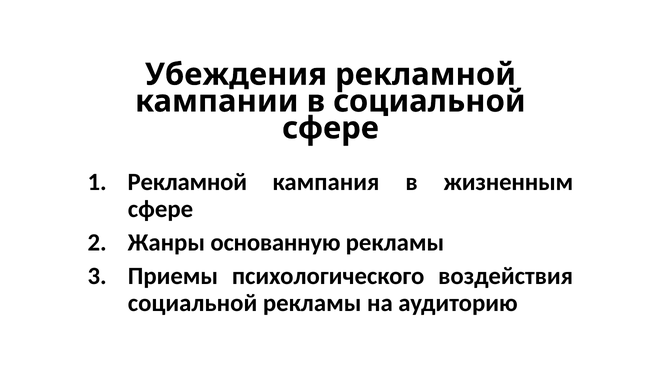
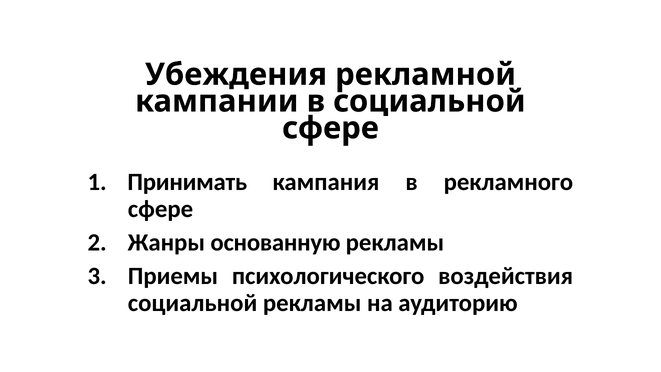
Рекламной at (187, 182): Рекламной -> Принимать
жизненным: жизненным -> рекламного
